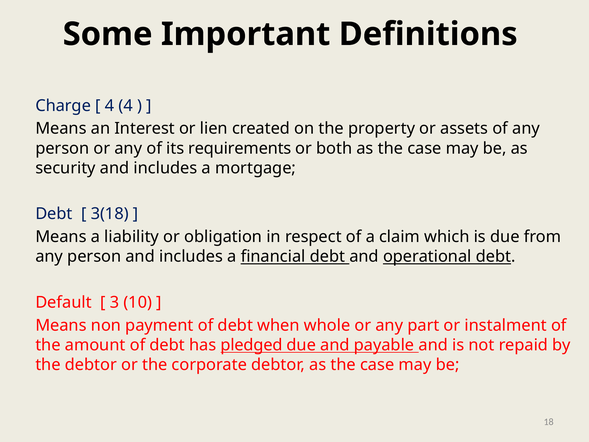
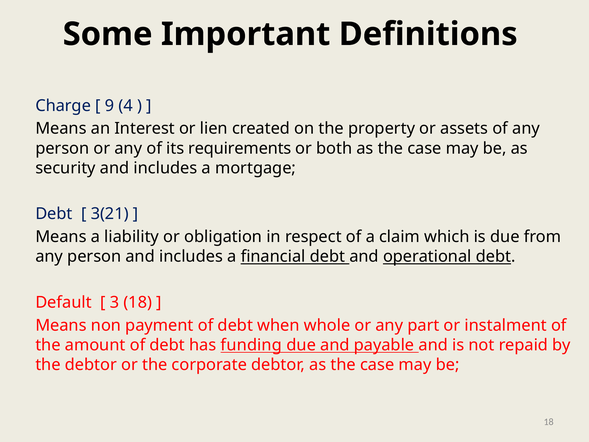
4 at (110, 106): 4 -> 9
3(18: 3(18 -> 3(21
3 10: 10 -> 18
pledged: pledged -> funding
